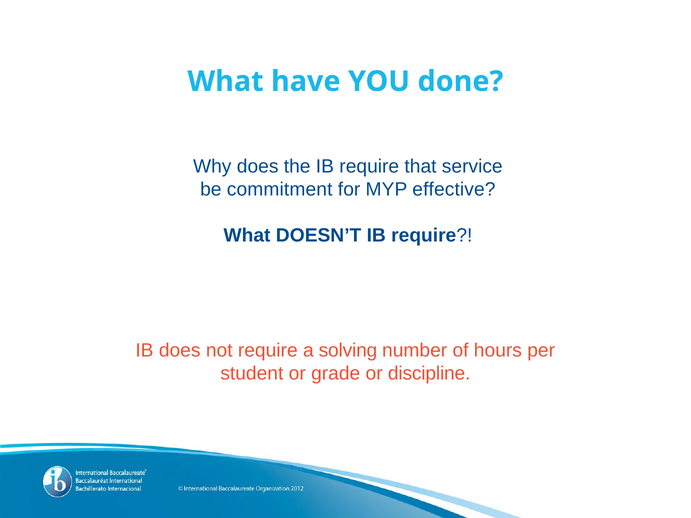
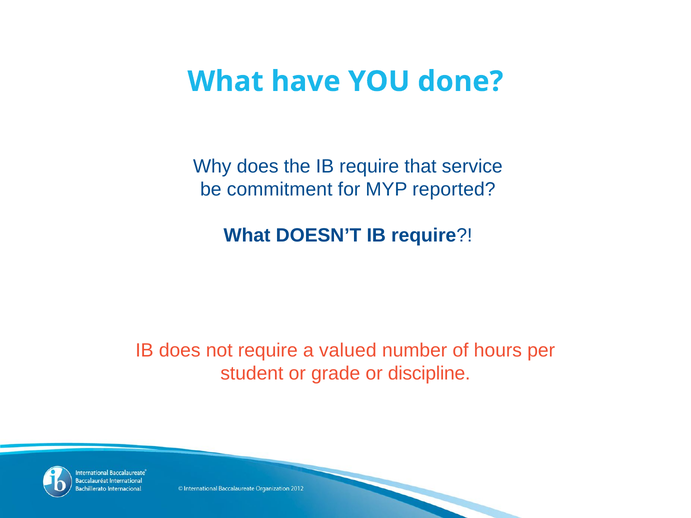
effective: effective -> reported
solving: solving -> valued
